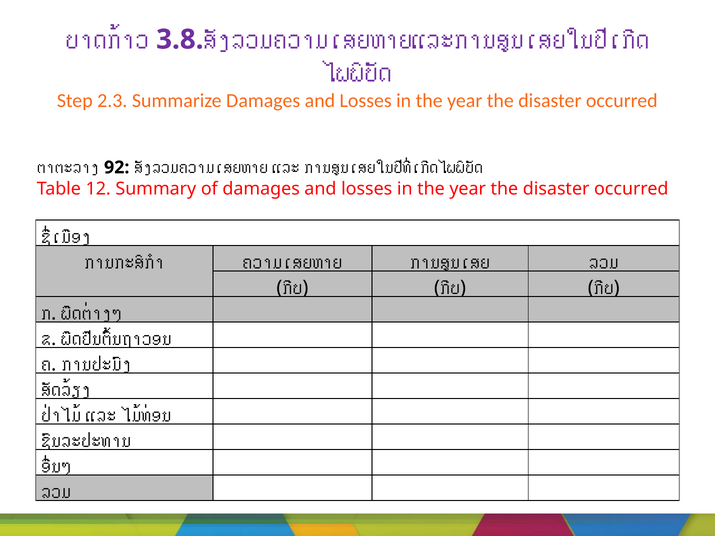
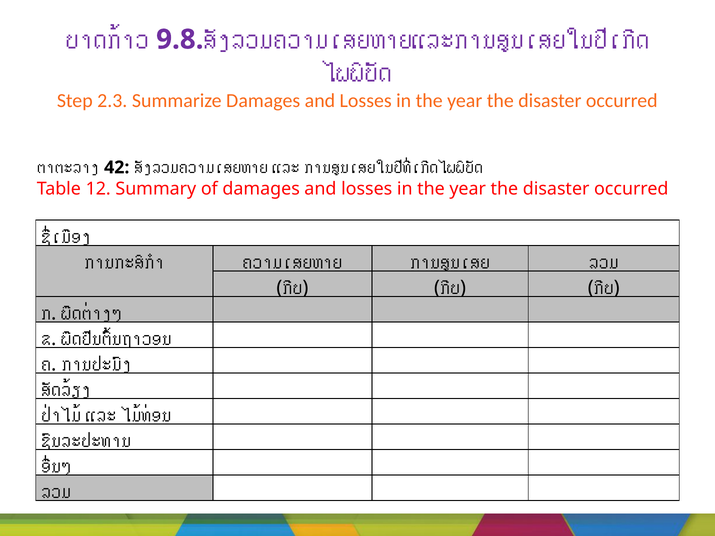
3.8: 3.8 -> 9.8
92: 92 -> 42
